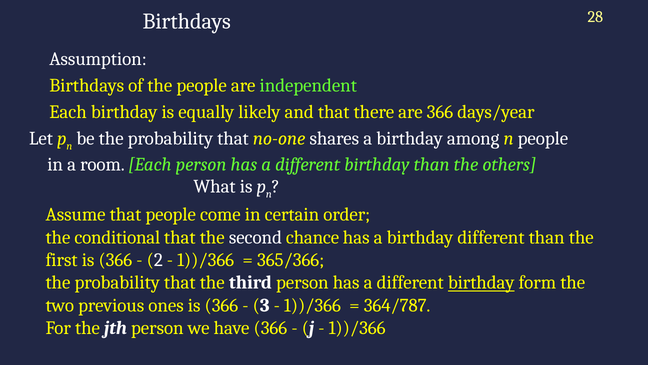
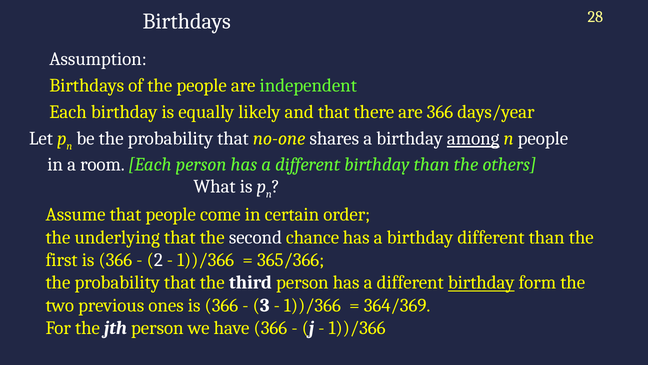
among underline: none -> present
conditional: conditional -> underlying
364/787: 364/787 -> 364/369
